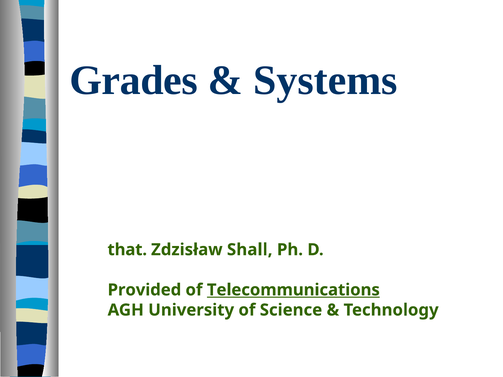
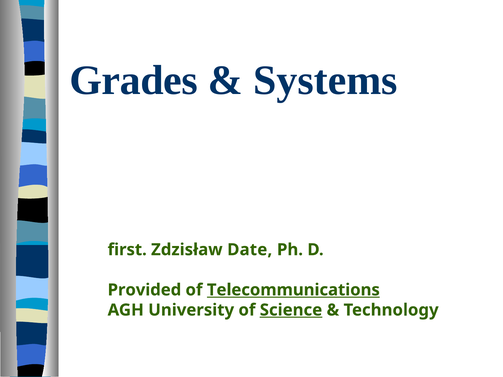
that: that -> first
Shall: Shall -> Date
Science underline: none -> present
